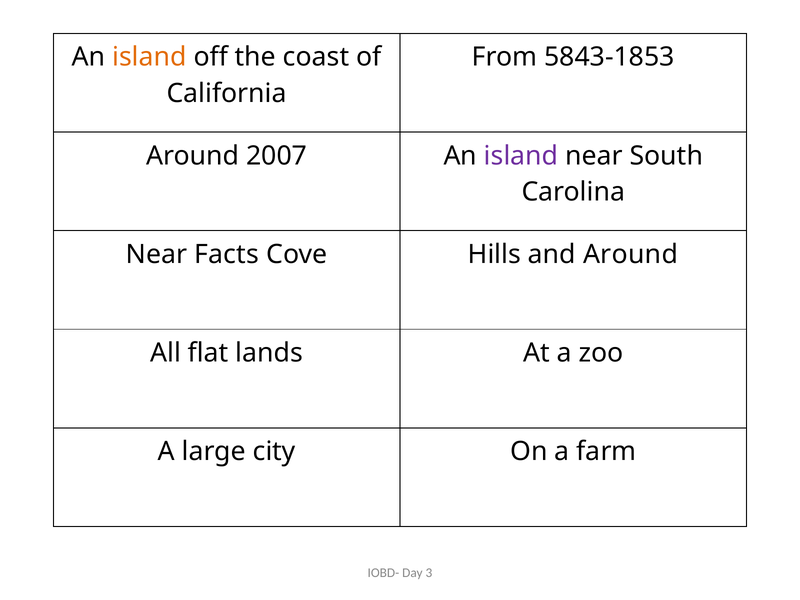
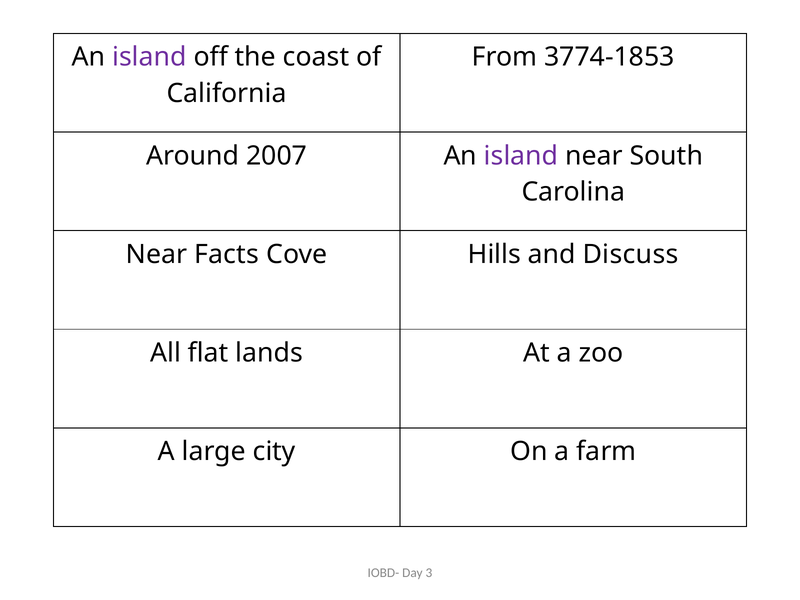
island at (149, 57) colour: orange -> purple
5843-1853: 5843-1853 -> 3774-1853
and Around: Around -> Discuss
